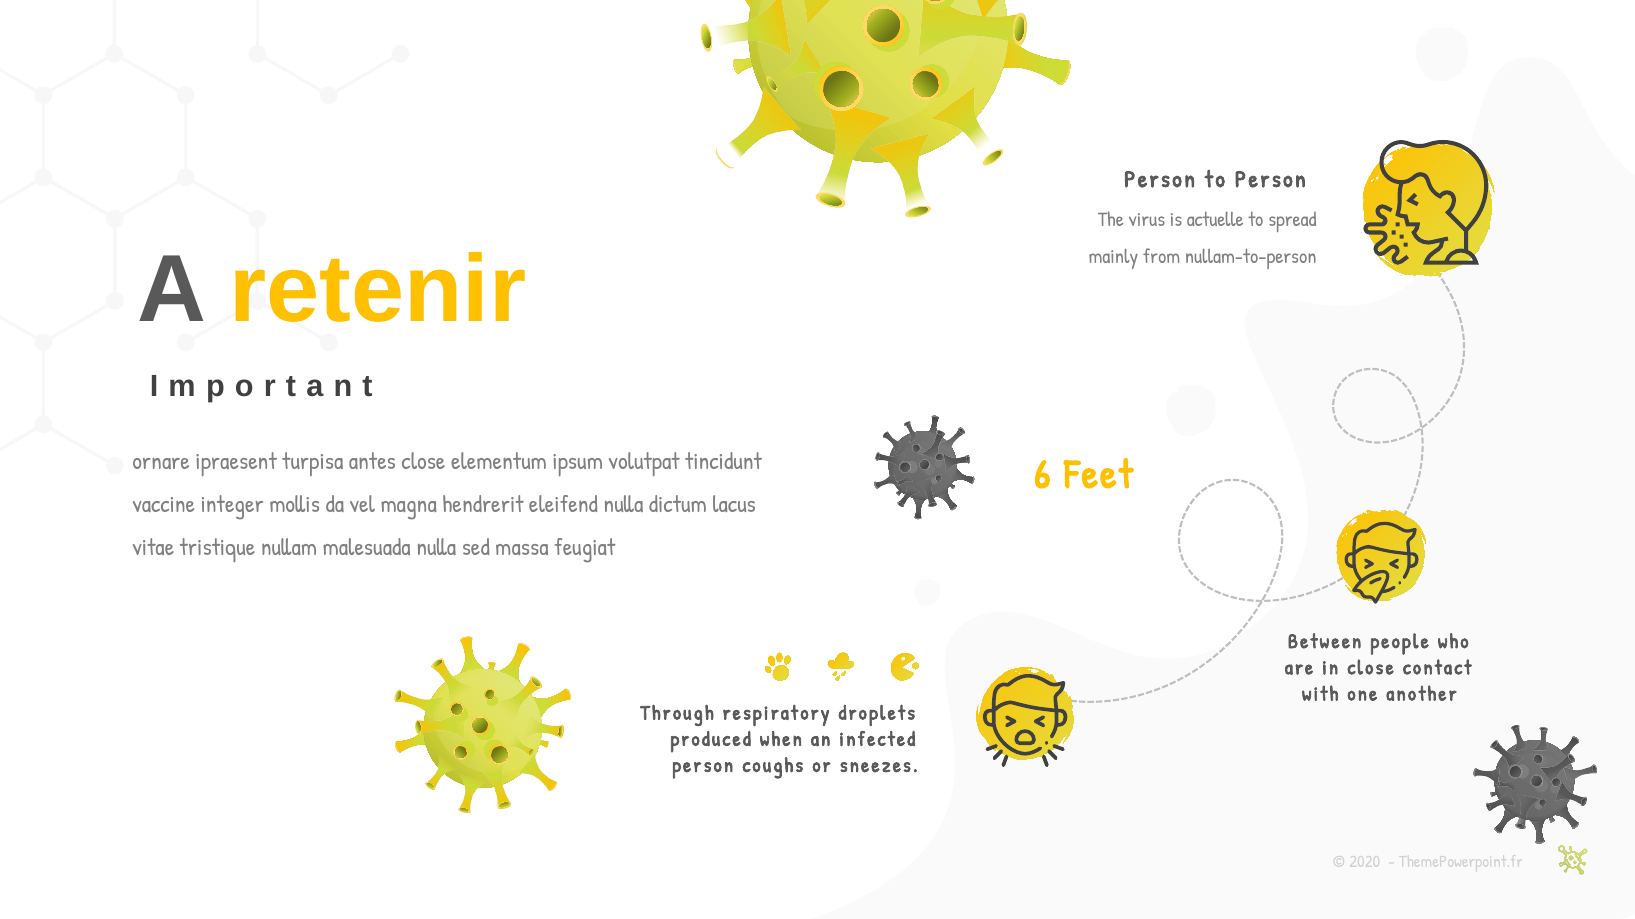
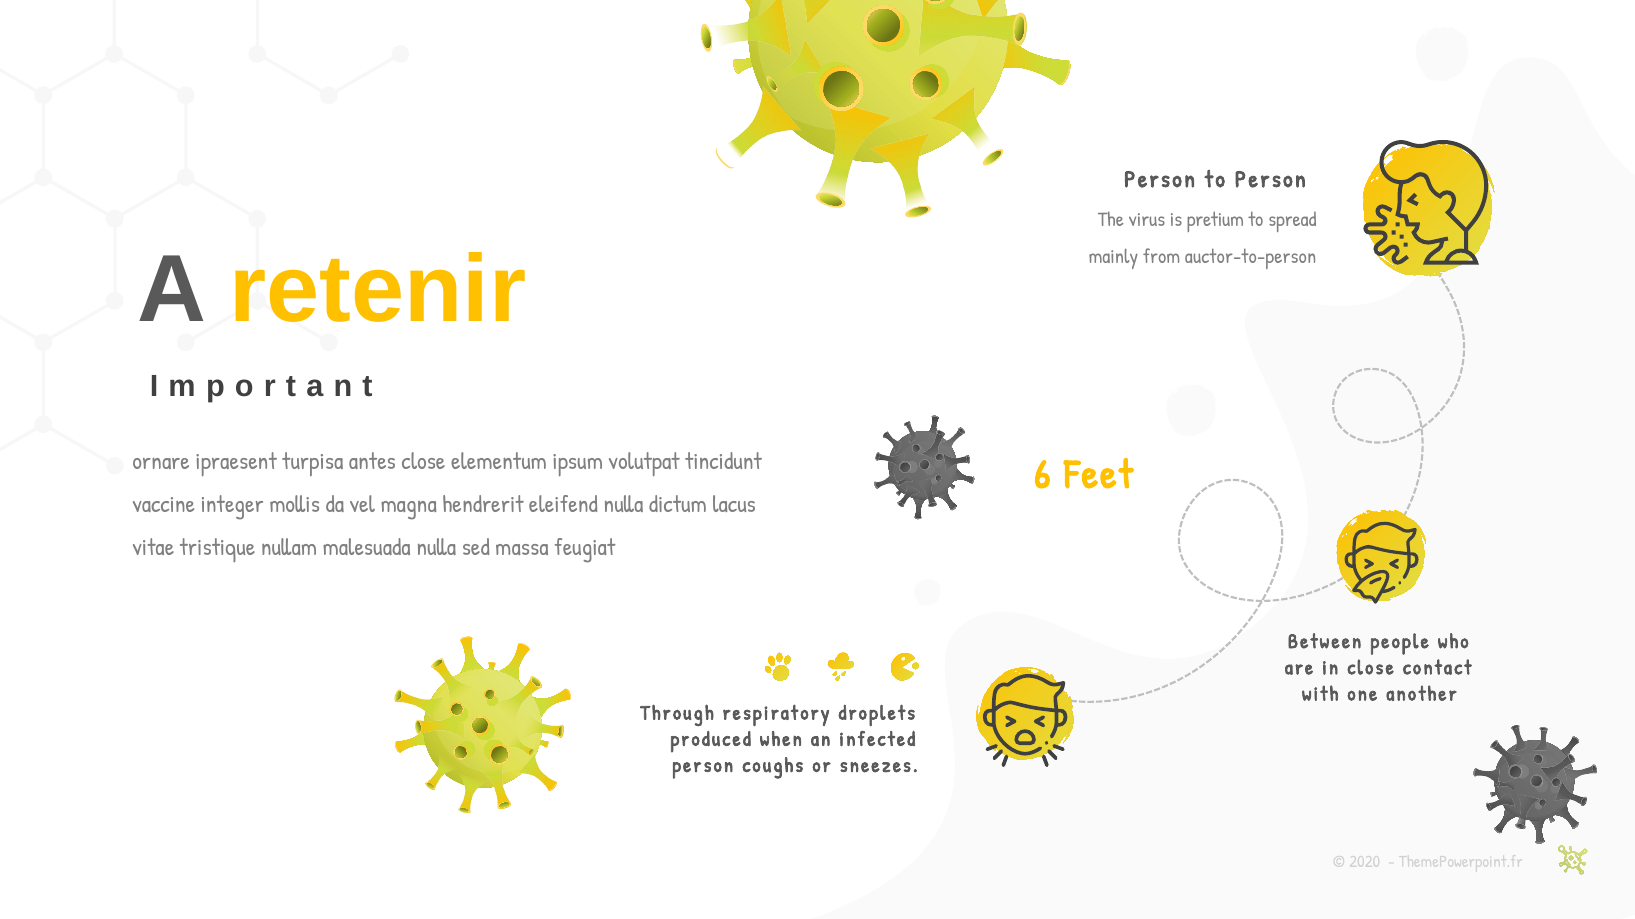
actuelle: actuelle -> pretium
nullam-to-person: nullam-to-person -> auctor-to-person
